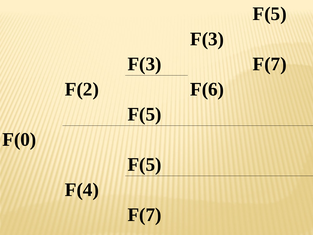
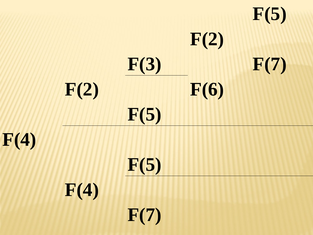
F(3 at (207, 39): F(3 -> F(2
F(0 at (19, 139): F(0 -> F(4
